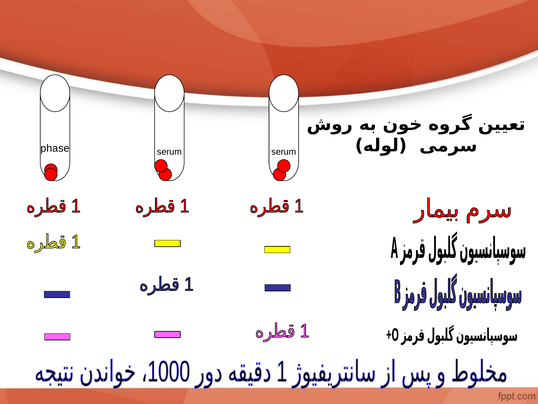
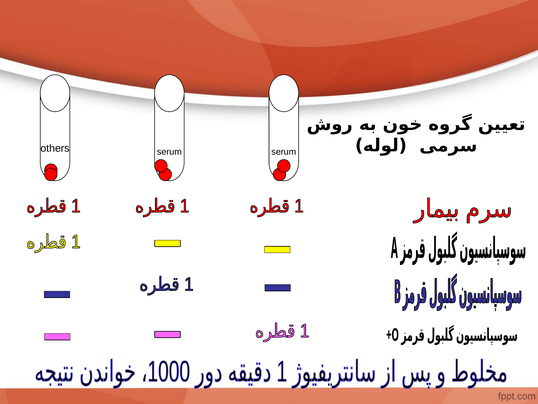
phase: phase -> others
